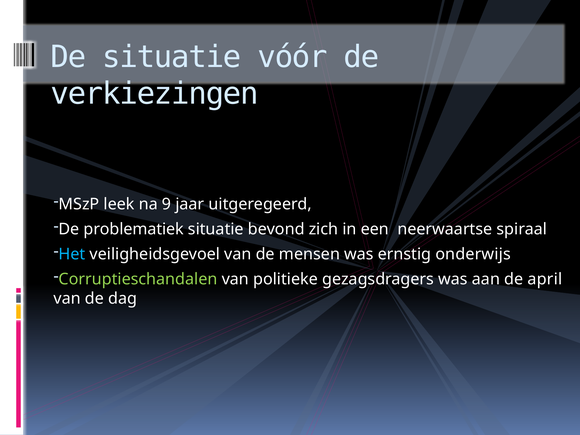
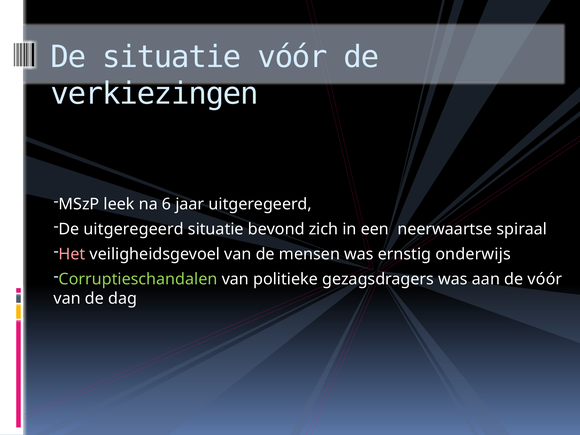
9: 9 -> 6
De problematiek: problematiek -> uitgeregeerd
Het colour: light blue -> pink
de april: april -> vóór
